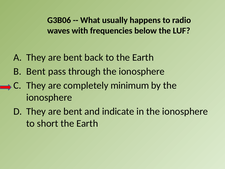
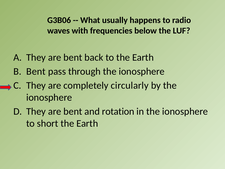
minimum: minimum -> circularly
indicate: indicate -> rotation
